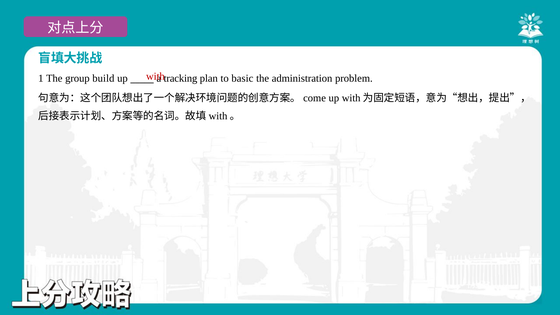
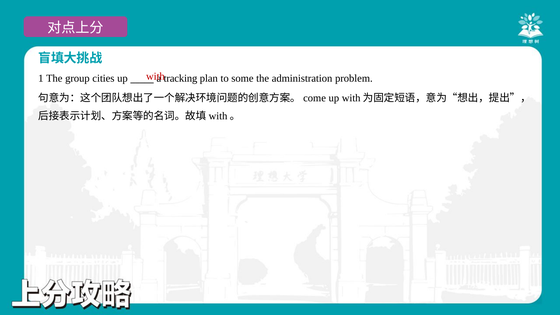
build: build -> cities
basic: basic -> some
